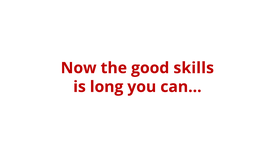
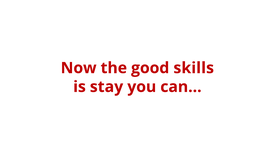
long: long -> stay
